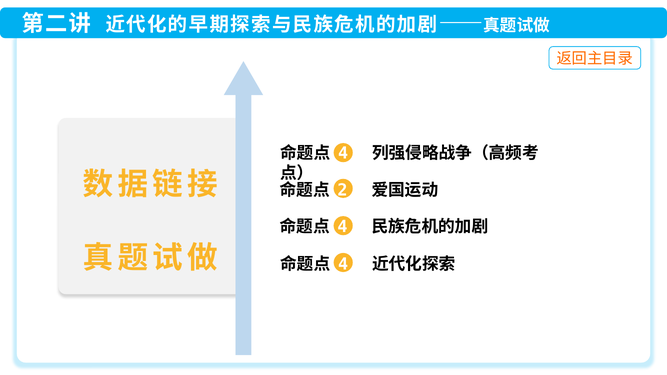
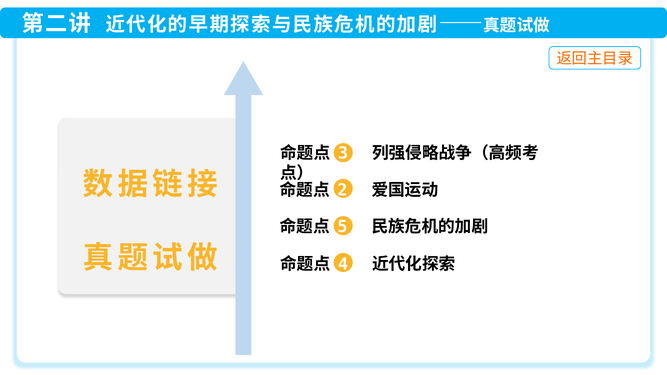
4 at (343, 154): 4 -> 3
4 at (343, 227): 4 -> 5
